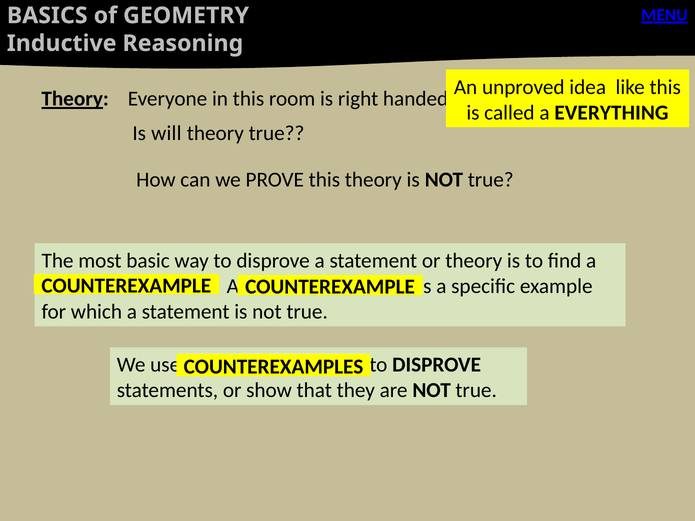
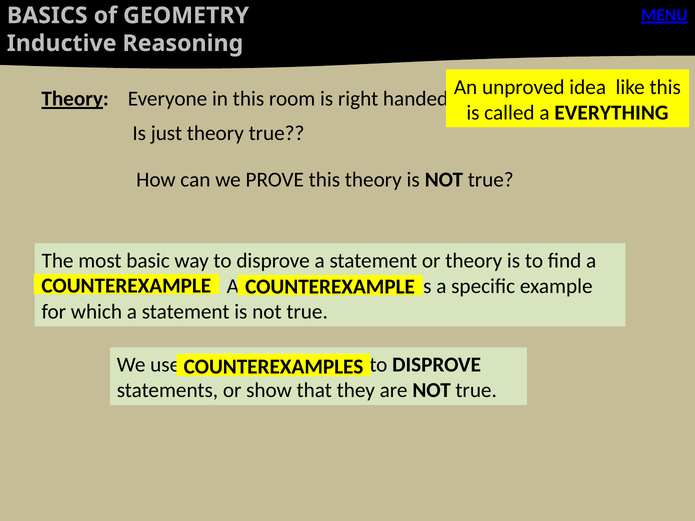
will: will -> just
